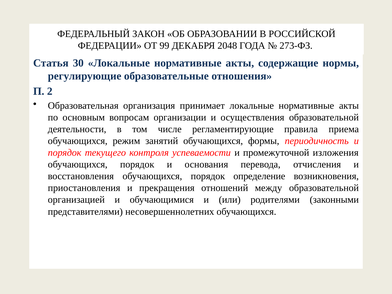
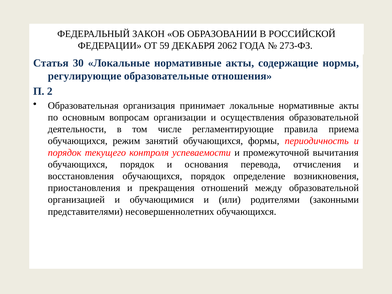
99: 99 -> 59
2048: 2048 -> 2062
изложения: изложения -> вычитания
